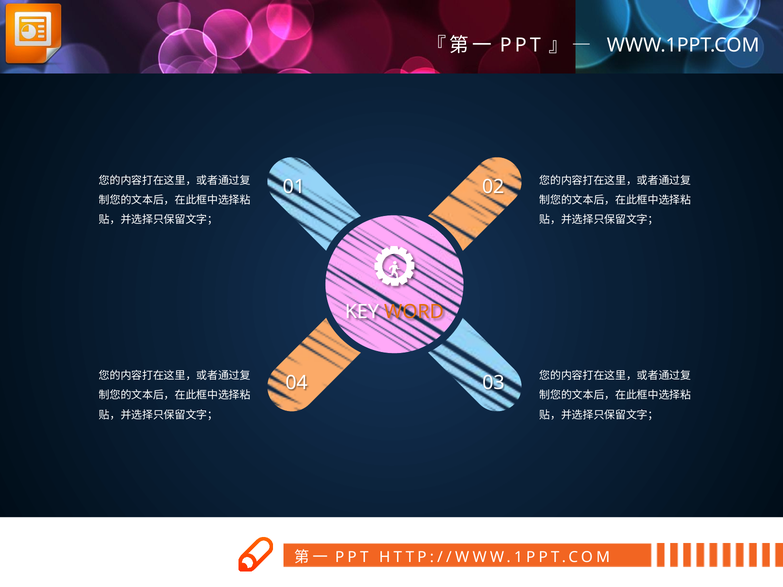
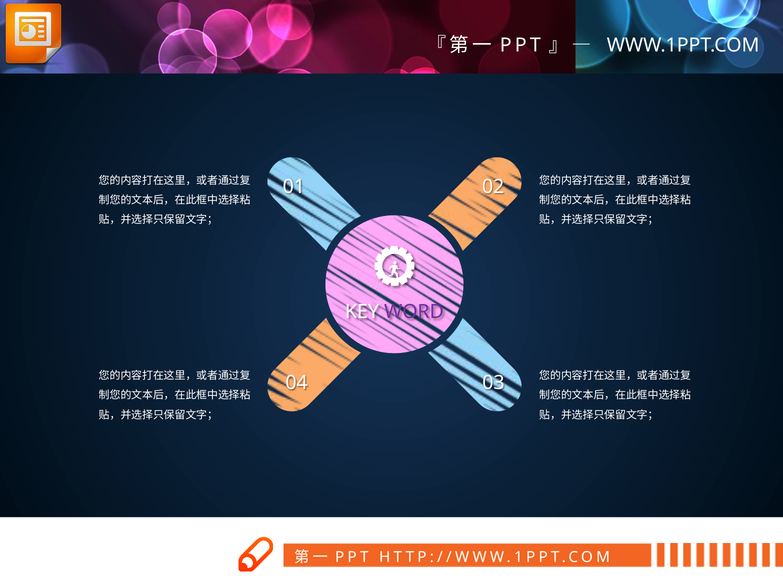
WORD colour: orange -> purple
